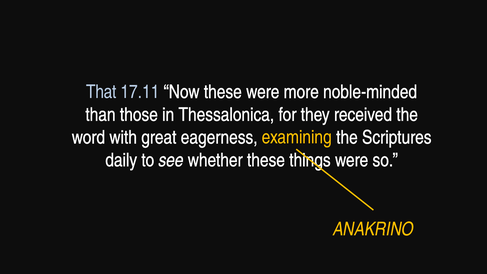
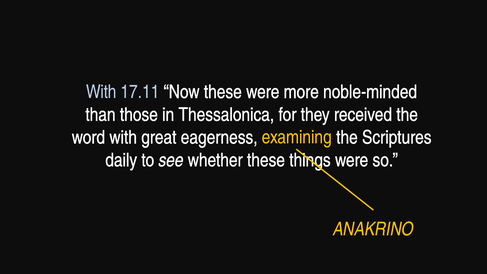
That at (101, 92): That -> With
